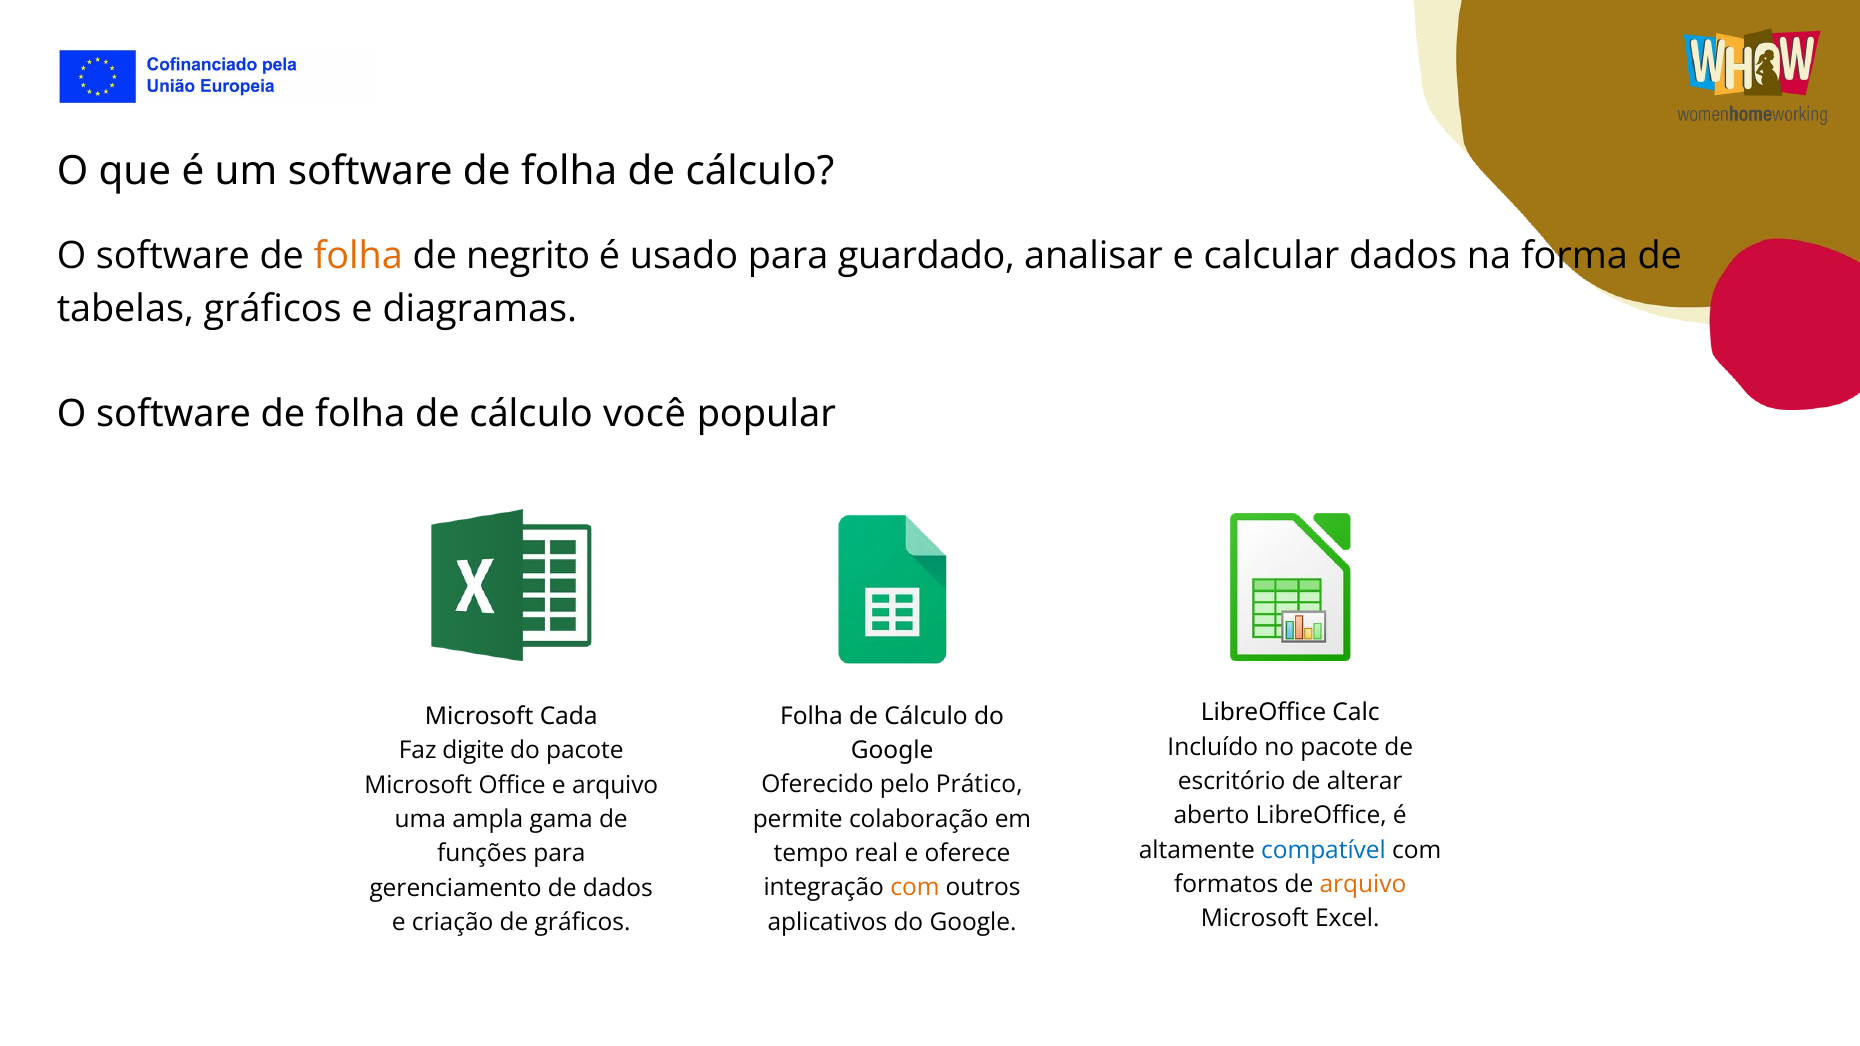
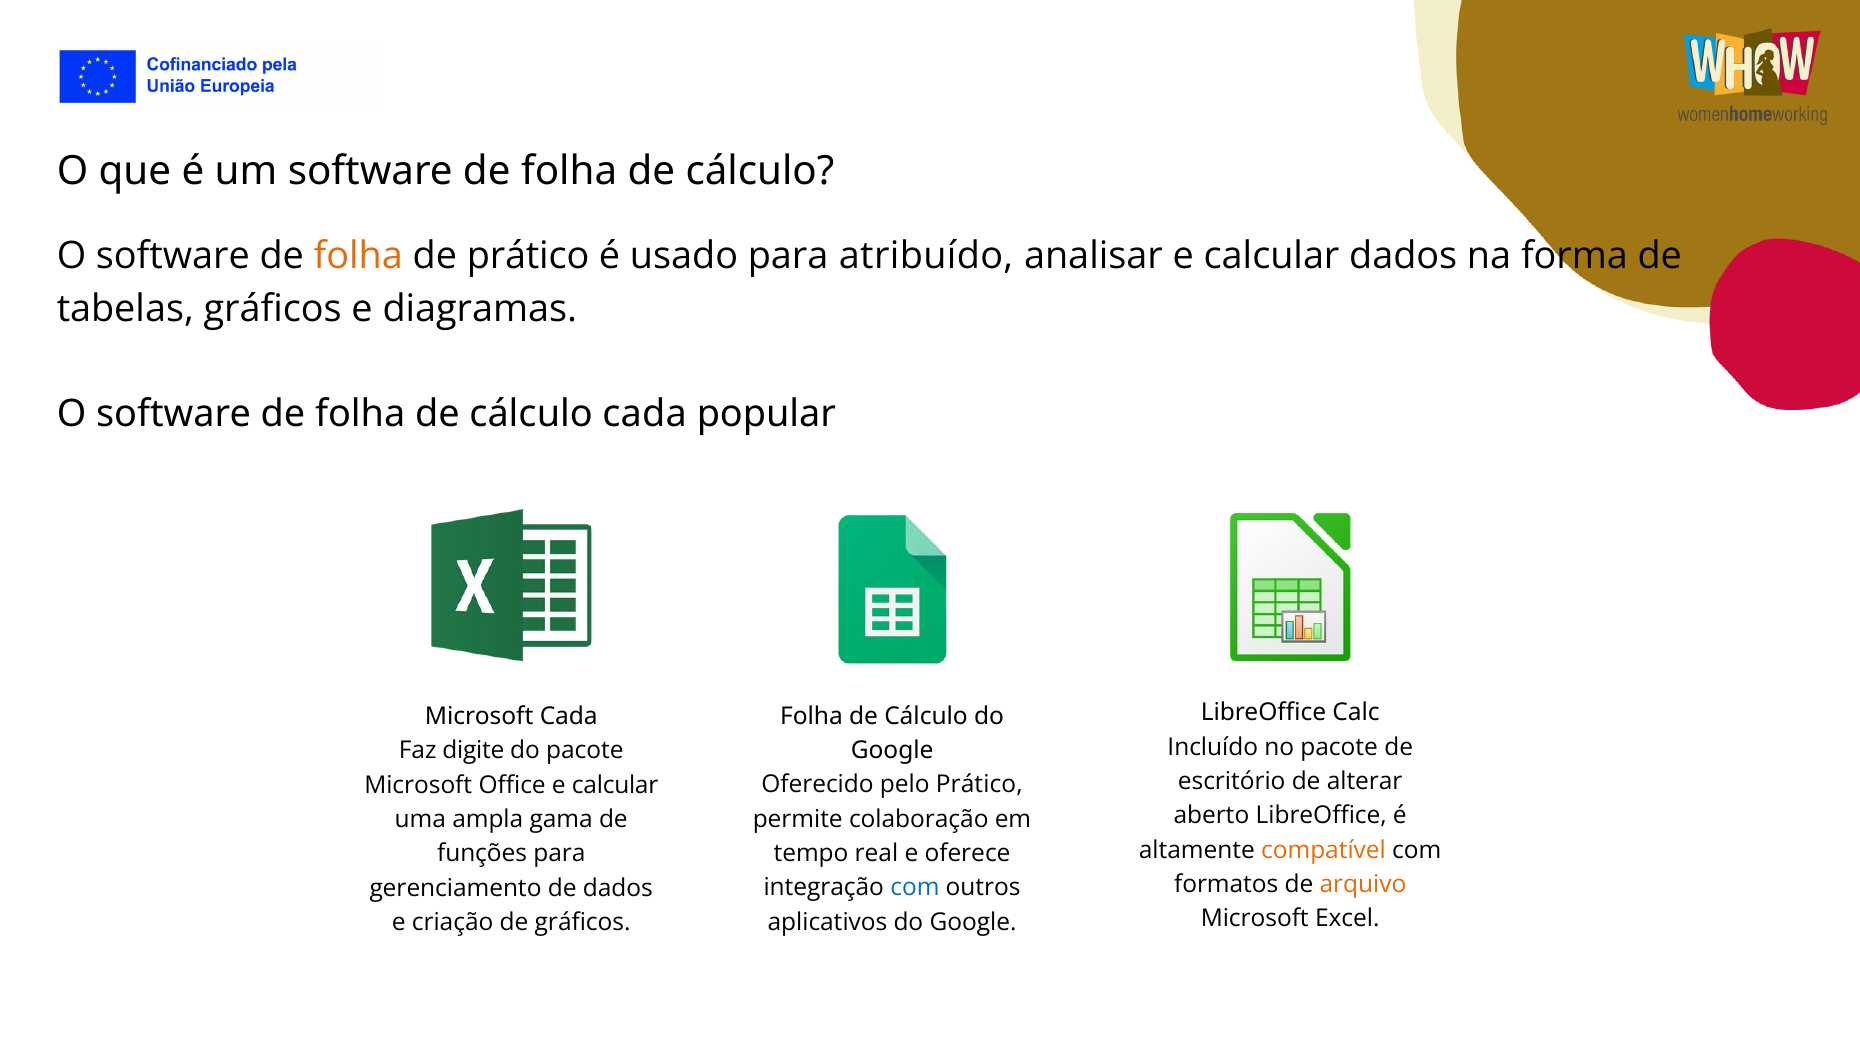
de negrito: negrito -> prático
guardado: guardado -> atribuído
cálculo você: você -> cada
Office e arquivo: arquivo -> calcular
compatível colour: blue -> orange
com at (915, 888) colour: orange -> blue
